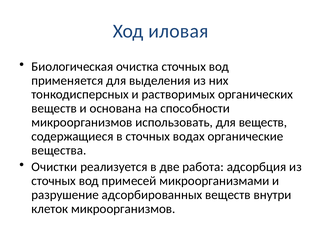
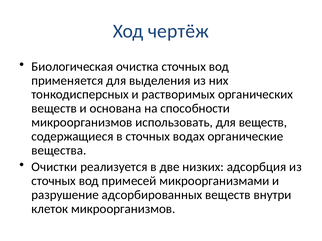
иловая: иловая -> чертёж
работа: работа -> низких
